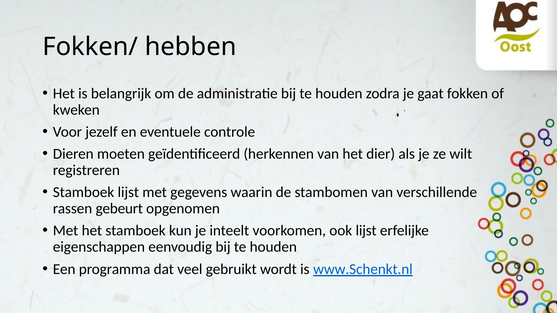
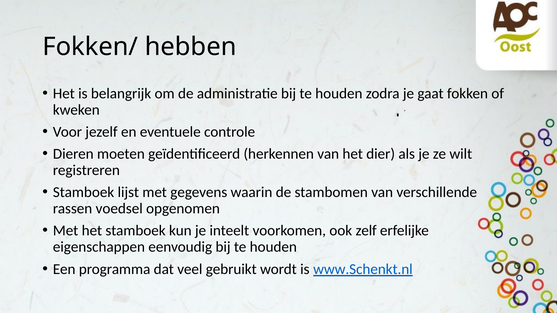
gebeurt: gebeurt -> voedsel
ook lijst: lijst -> zelf
